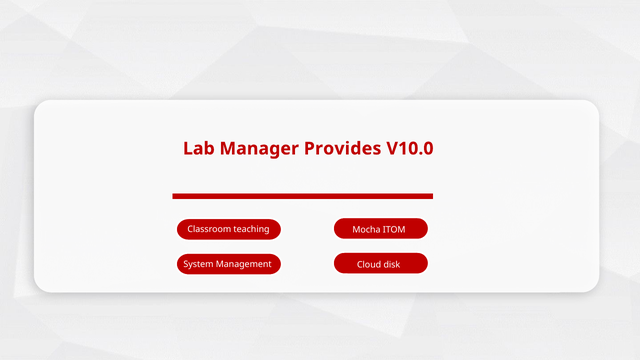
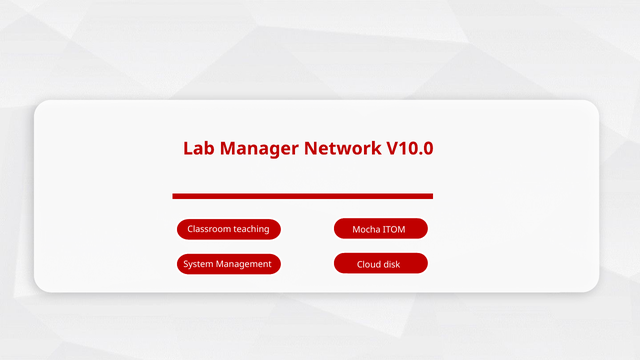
Provides: Provides -> Network
